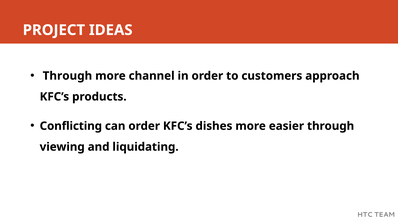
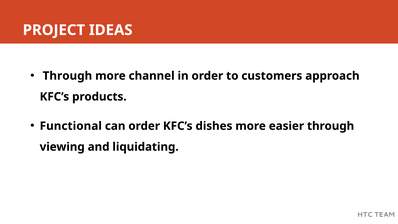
Conflicting: Conflicting -> Functional
